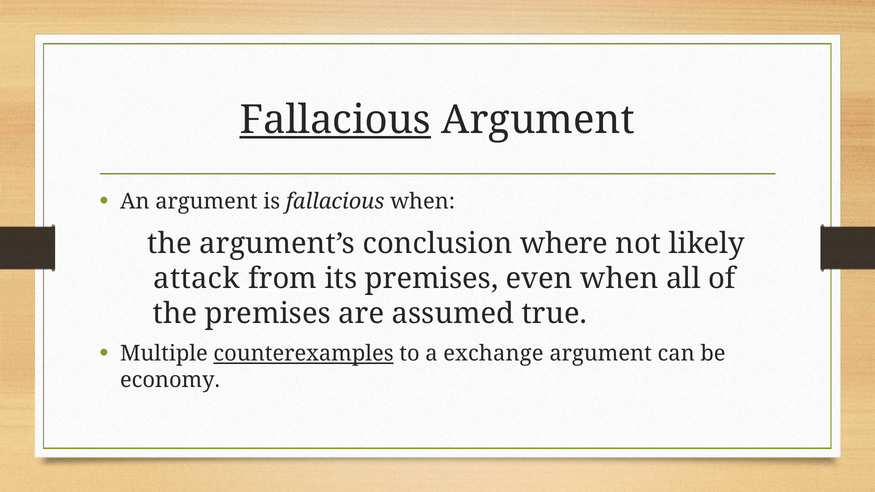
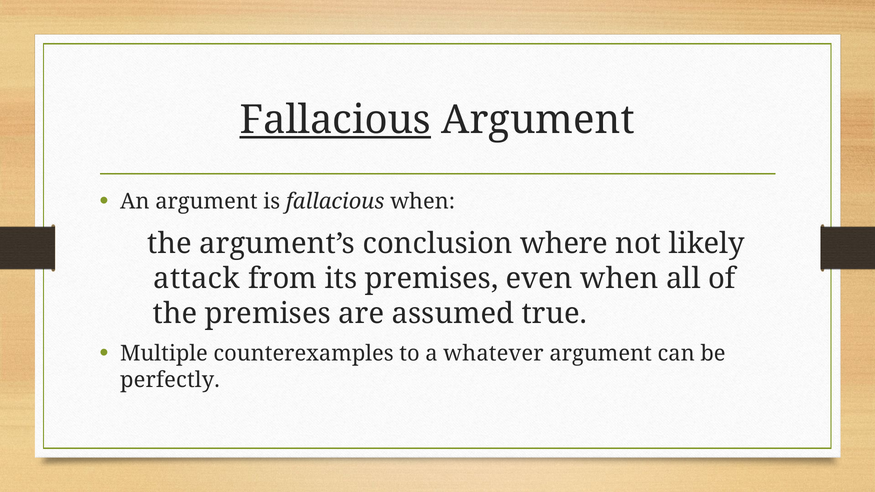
counterexamples underline: present -> none
exchange: exchange -> whatever
economy: economy -> perfectly
